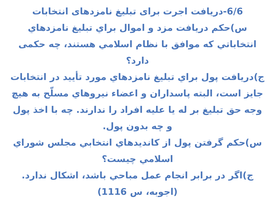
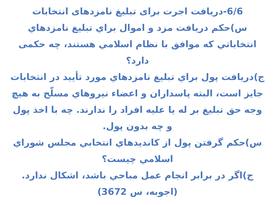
1116: 1116 -> 3672
